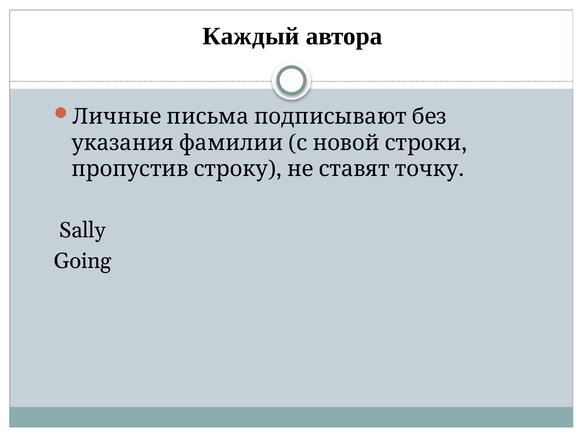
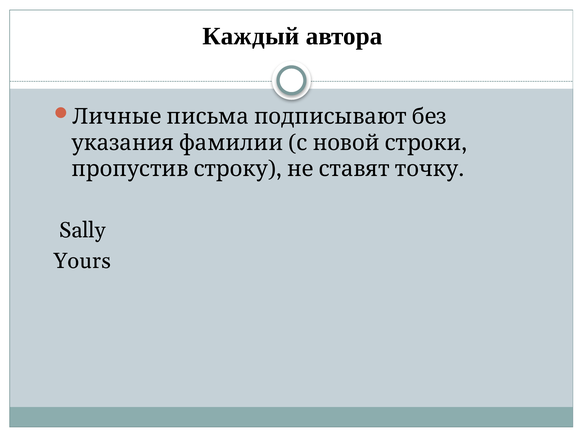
Going: Going -> Yours
